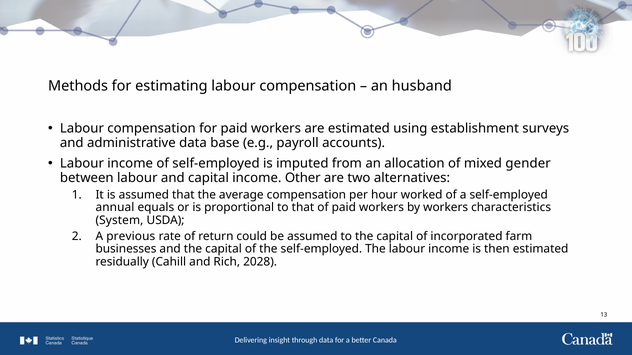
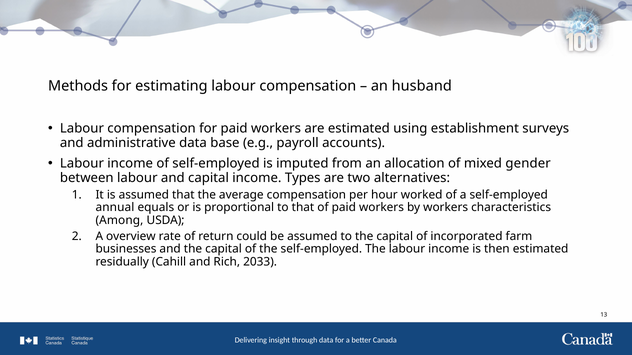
Other: Other -> Types
System: System -> Among
previous: previous -> overview
2028: 2028 -> 2033
